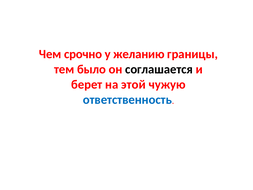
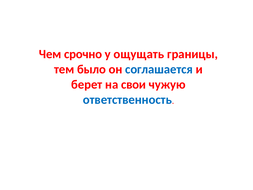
желанию: желанию -> ощущать
соглашается colour: black -> blue
этой: этой -> свои
